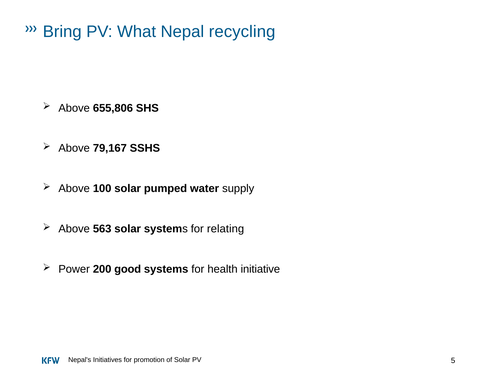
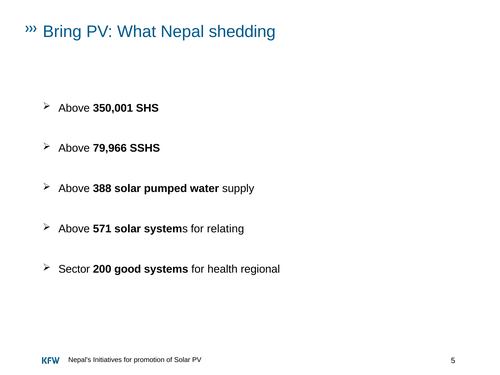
recycling: recycling -> shedding
655,806: 655,806 -> 350,001
79,167: 79,167 -> 79,966
100: 100 -> 388
563: 563 -> 571
Power: Power -> Sector
initiative: initiative -> regional
